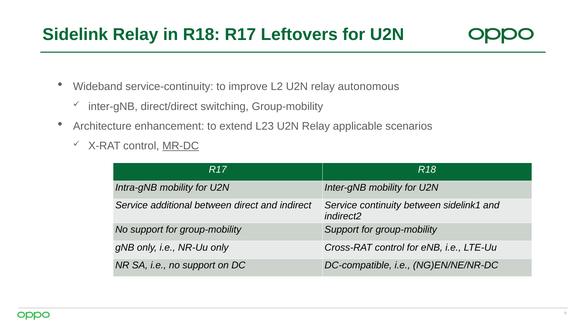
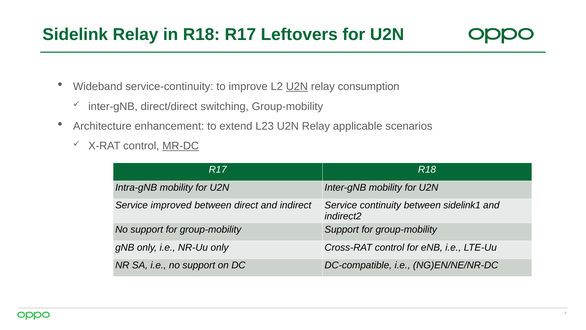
U2N at (297, 87) underline: none -> present
autonomous: autonomous -> consumption
additional: additional -> improved
